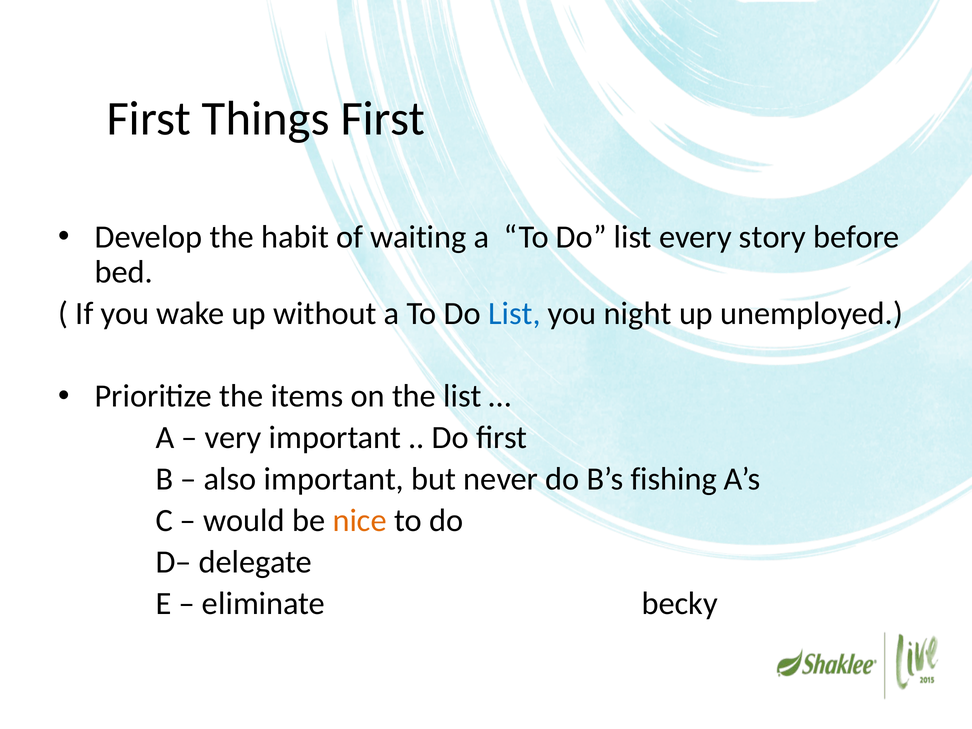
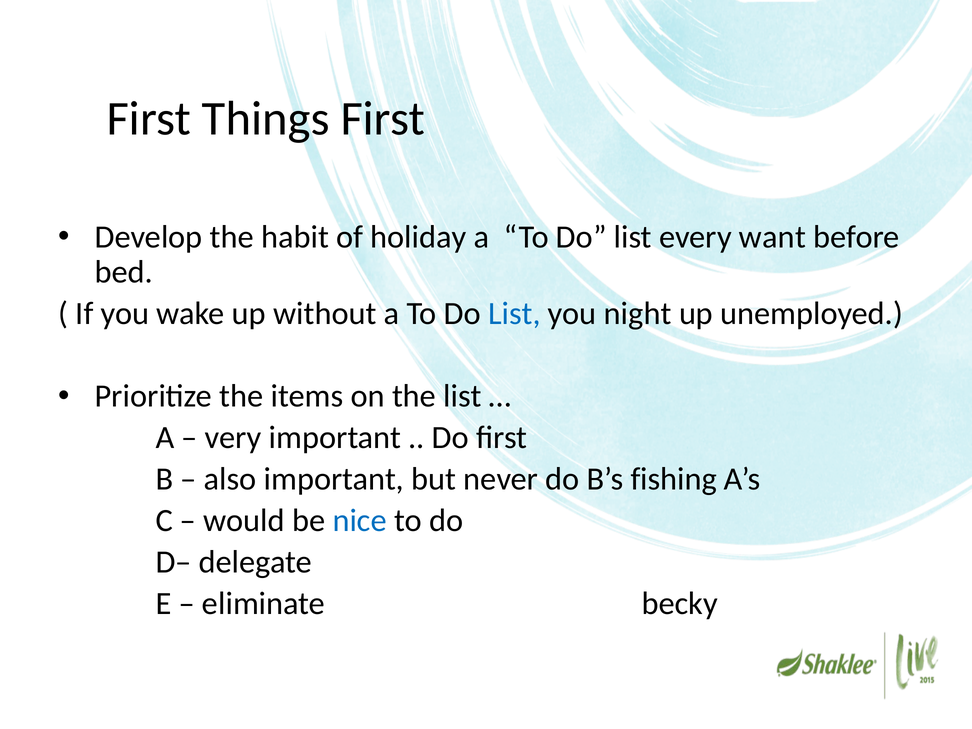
waiting: waiting -> holiday
story: story -> want
nice colour: orange -> blue
